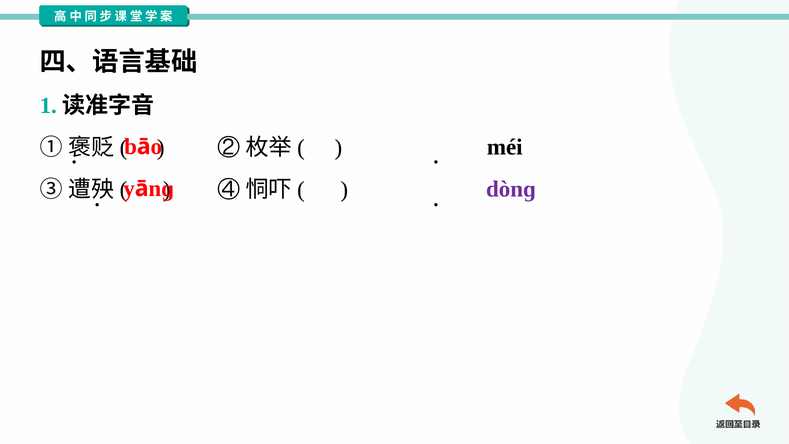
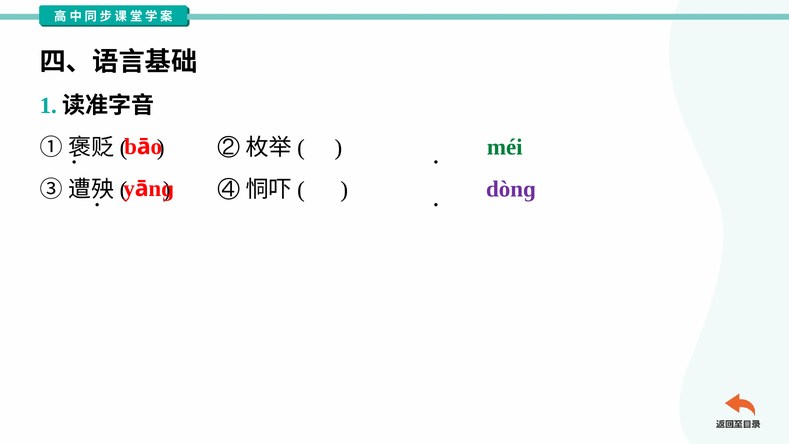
méi colour: black -> green
